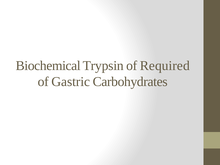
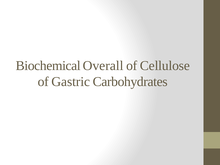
Trypsin: Trypsin -> Overall
Required: Required -> Cellulose
